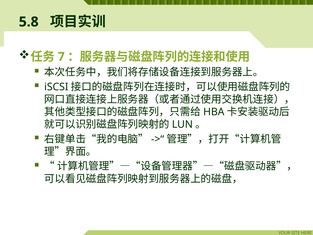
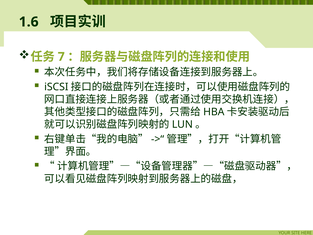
5.8: 5.8 -> 1.6
